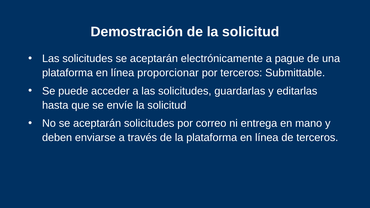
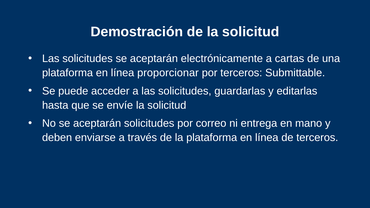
pague: pague -> cartas
